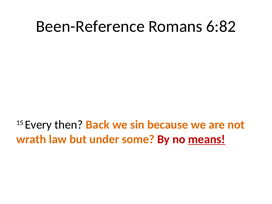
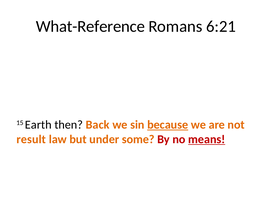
Been-Reference: Been-Reference -> What-Reference
6:82: 6:82 -> 6:21
Every: Every -> Earth
because underline: none -> present
wrath: wrath -> result
